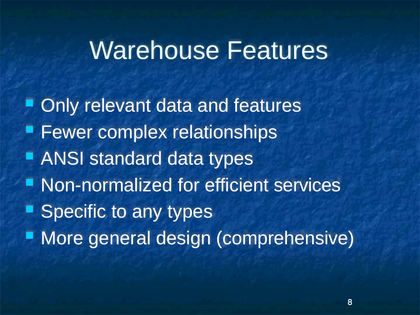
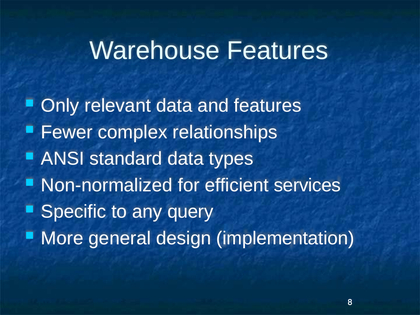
any types: types -> query
comprehensive: comprehensive -> implementation
